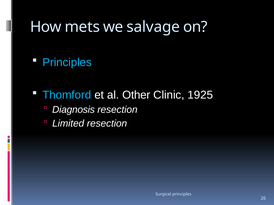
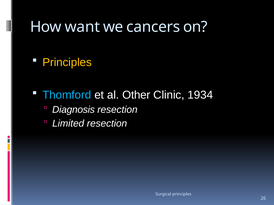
mets: mets -> want
salvage: salvage -> cancers
Principles at (67, 62) colour: light blue -> yellow
1925: 1925 -> 1934
